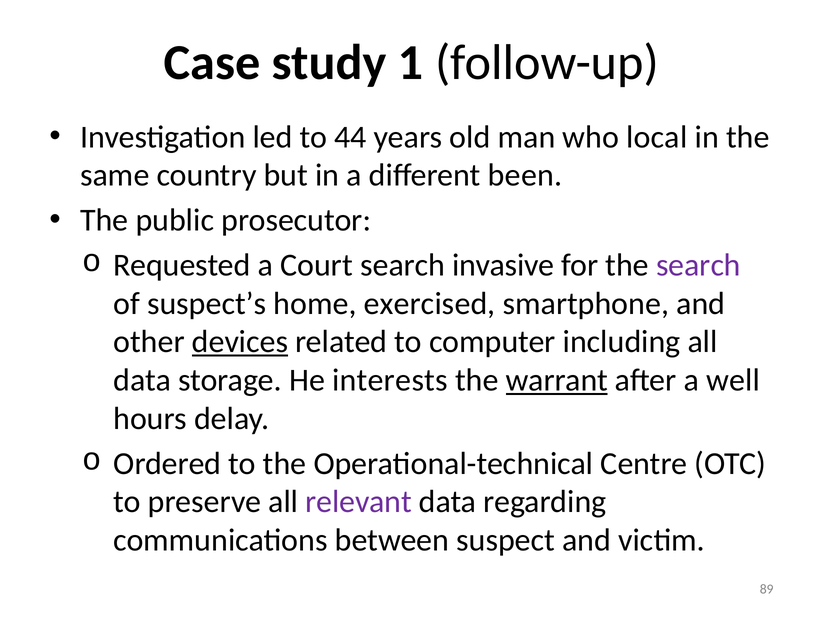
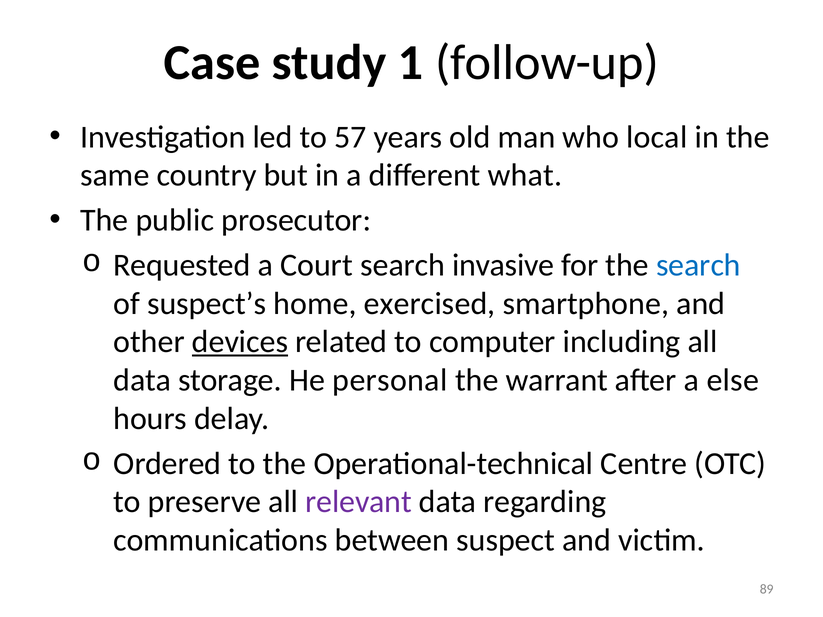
44: 44 -> 57
been: been -> what
search at (698, 265) colour: purple -> blue
interests: interests -> personal
warrant underline: present -> none
well: well -> else
